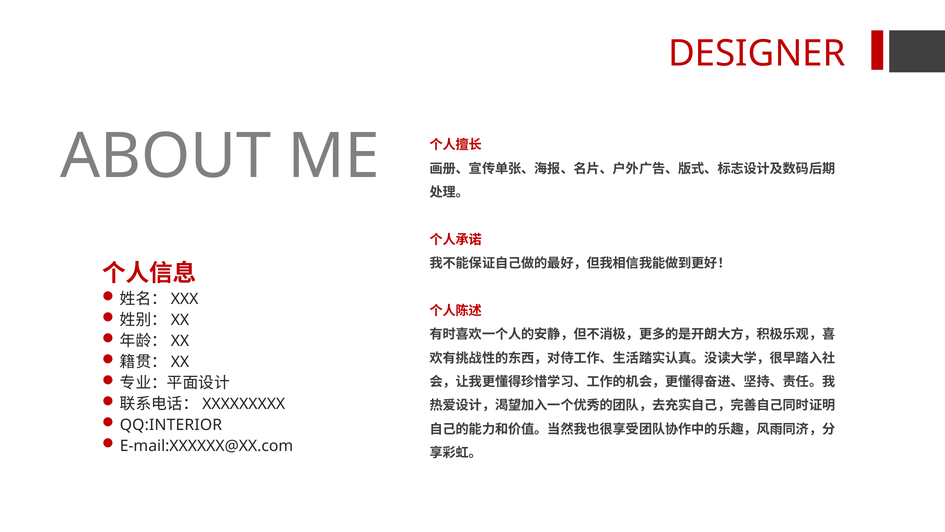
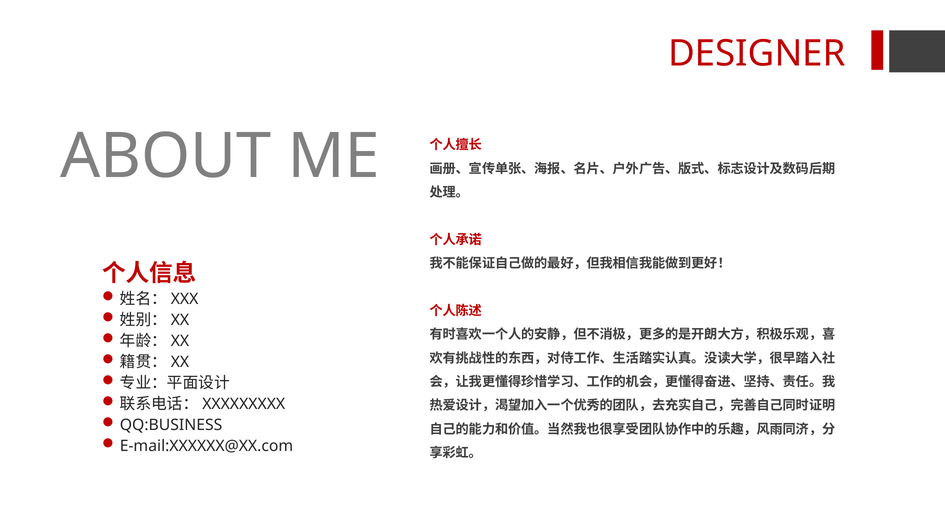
QQ:INTERIOR: QQ:INTERIOR -> QQ:BUSINESS
